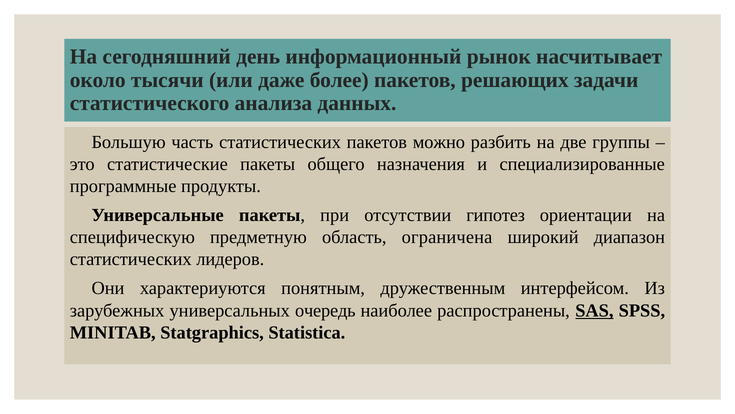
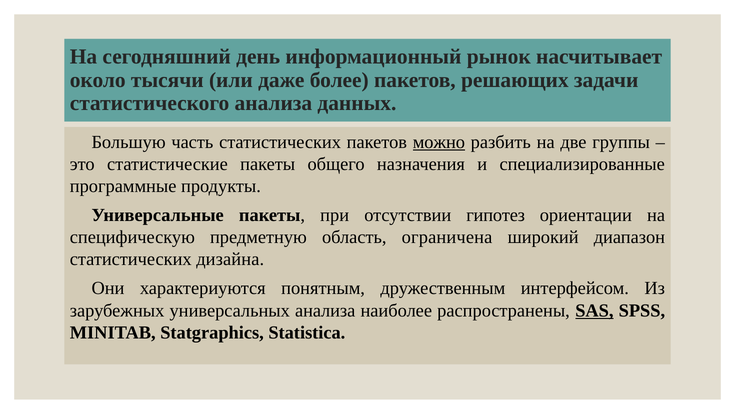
можно underline: none -> present
лидеров: лидеров -> дизайна
универсальных очередь: очередь -> анализа
